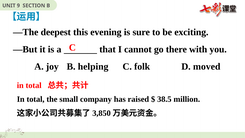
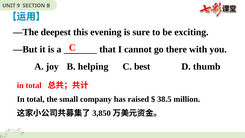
folk: folk -> best
moved: moved -> thumb
